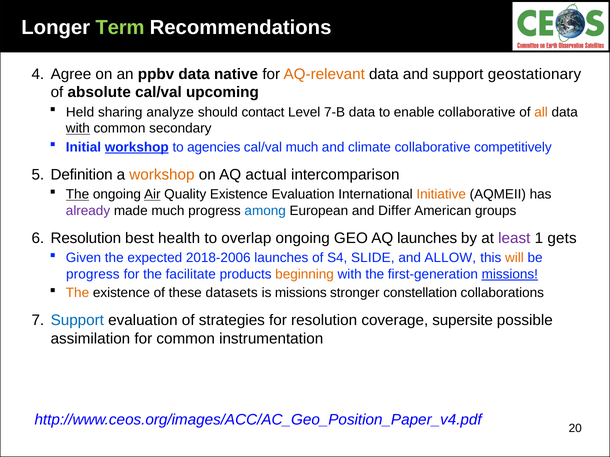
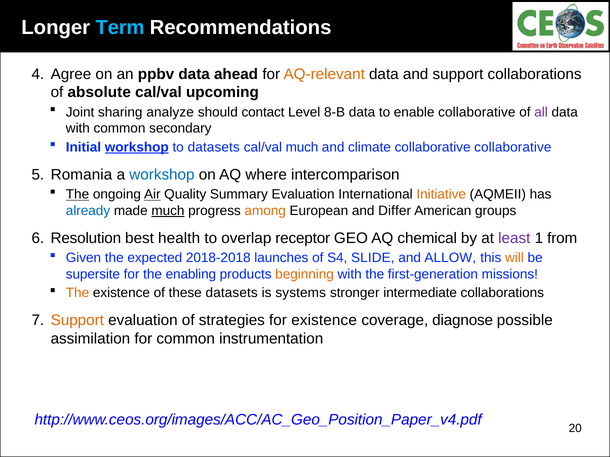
Term colour: light green -> light blue
native: native -> ahead
support geostationary: geostationary -> collaborations
Held: Held -> Joint
7-B: 7-B -> 8-B
all colour: orange -> purple
with at (78, 129) underline: present -> none
to agencies: agencies -> datasets
collaborative competitively: competitively -> collaborative
Definition: Definition -> Romania
workshop at (162, 175) colour: orange -> blue
actual: actual -> where
Quality Existence: Existence -> Summary
already colour: purple -> blue
much at (168, 211) underline: none -> present
among colour: blue -> orange
overlap ongoing: ongoing -> receptor
AQ launches: launches -> chemical
gets: gets -> from
2018-2006: 2018-2006 -> 2018-2018
progress at (93, 274): progress -> supersite
facilitate: facilitate -> enabling
missions at (510, 274) underline: present -> none
is missions: missions -> systems
constellation: constellation -> intermediate
Support at (77, 321) colour: blue -> orange
for resolution: resolution -> existence
supersite: supersite -> diagnose
